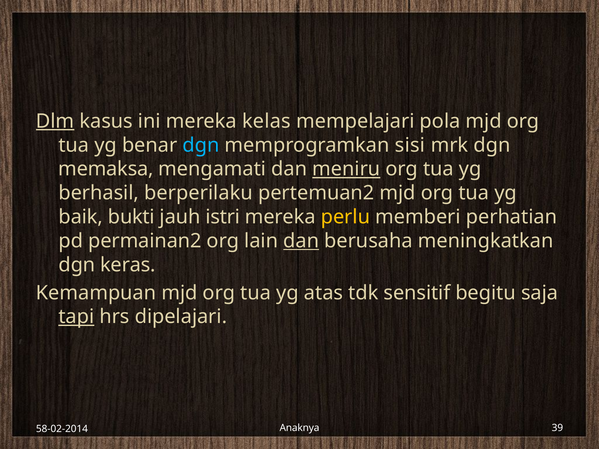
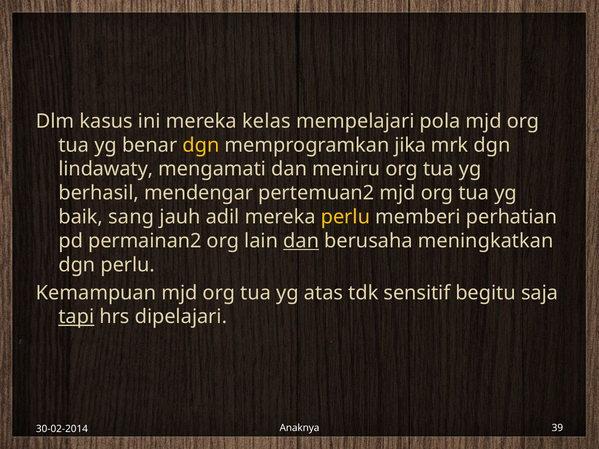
Dlm underline: present -> none
dgn at (201, 145) colour: light blue -> yellow
sisi: sisi -> jika
memaksa: memaksa -> lindawaty
meniru underline: present -> none
berperilaku: berperilaku -> mendengar
bukti: bukti -> sang
istri: istri -> adil
dgn keras: keras -> perlu
58-02-2014: 58-02-2014 -> 30-02-2014
